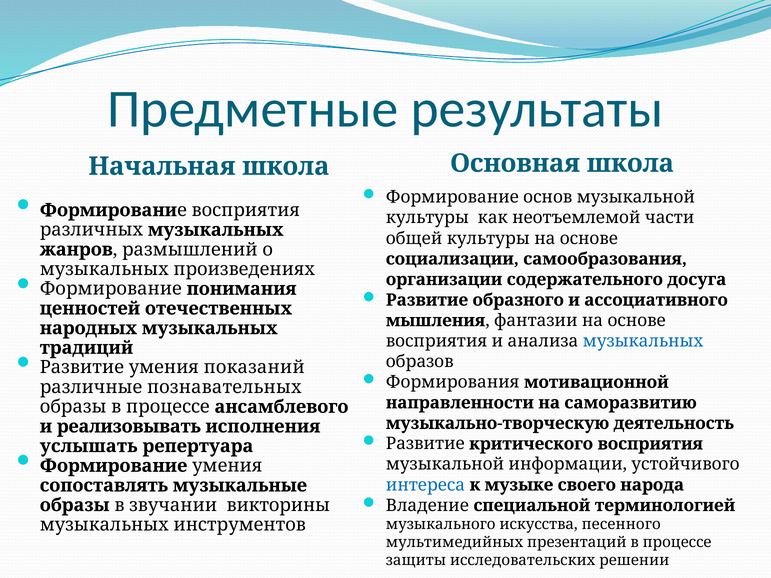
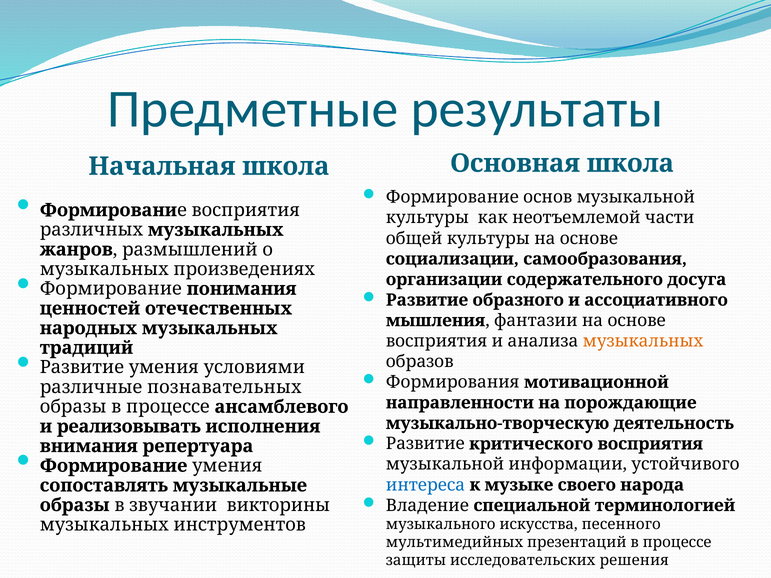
музыкальных at (643, 341) colour: blue -> orange
показаний: показаний -> условиями
саморазвитию: саморазвитию -> порождающие
услышать: услышать -> внимания
решении: решении -> решения
